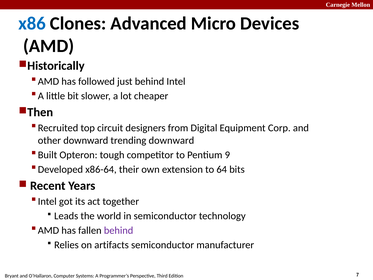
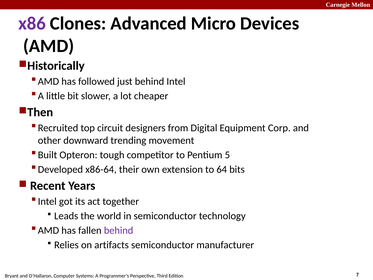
x86 colour: blue -> purple
trending downward: downward -> movement
9: 9 -> 5
